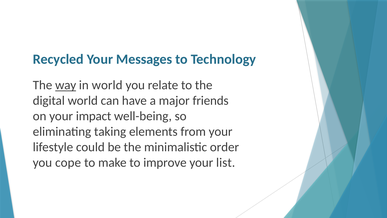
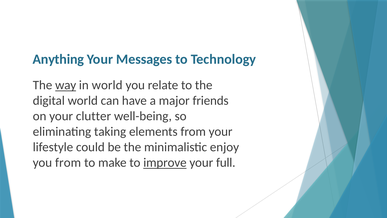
Recycled: Recycled -> Anything
impact: impact -> clutter
order: order -> enjoy
you cope: cope -> from
improve underline: none -> present
list: list -> full
